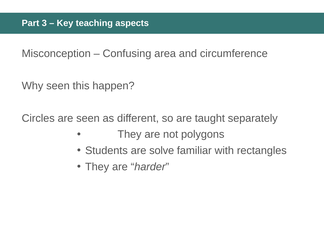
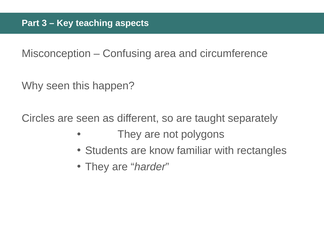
solve: solve -> know
